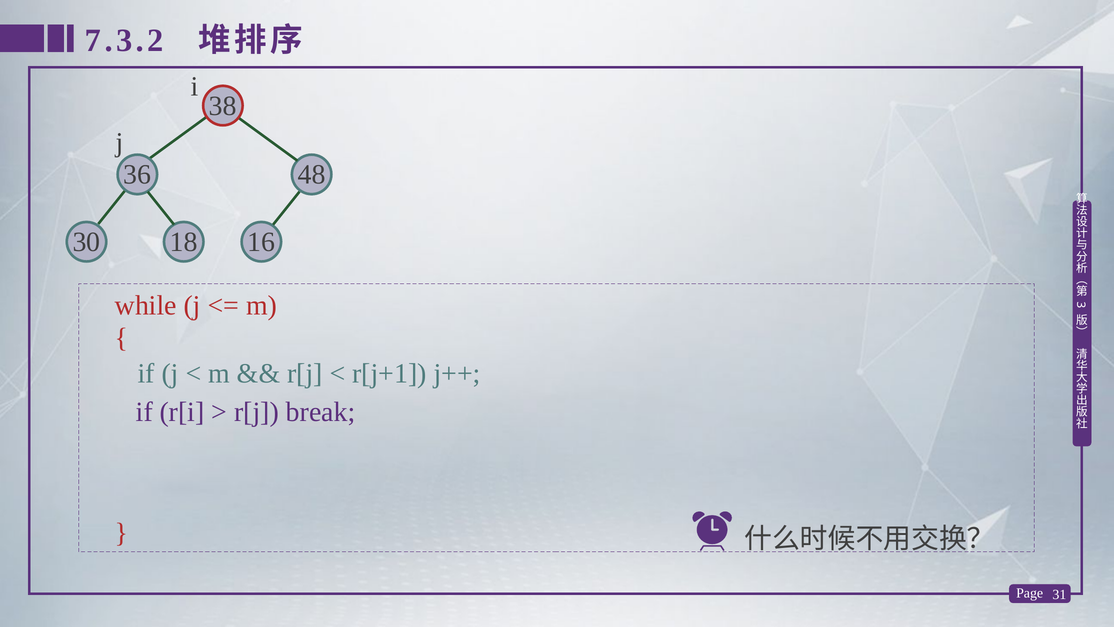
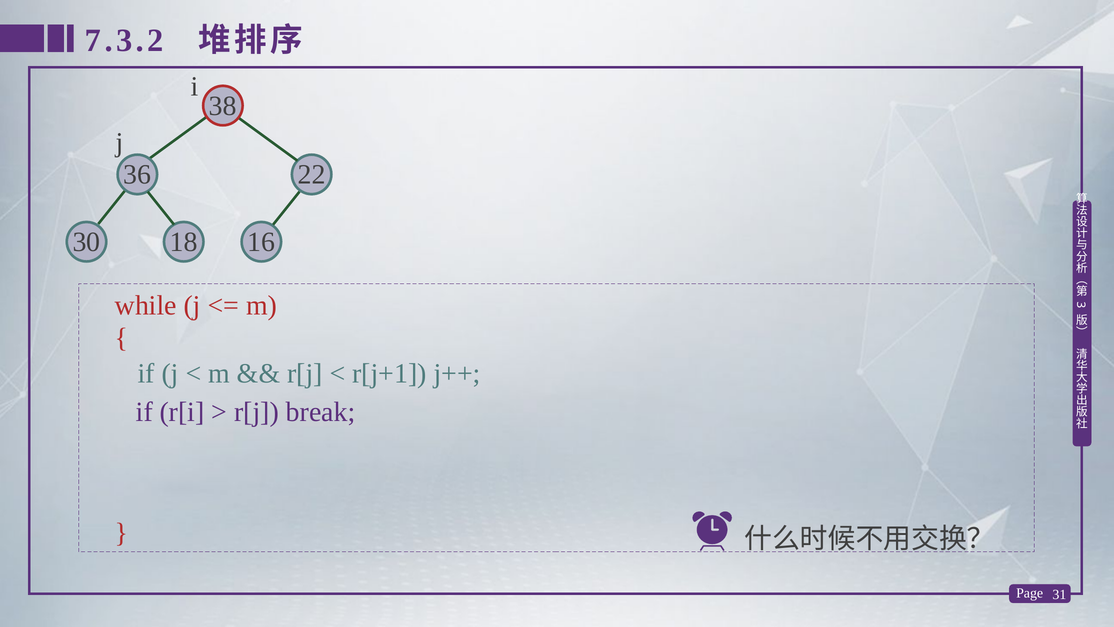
48: 48 -> 22
